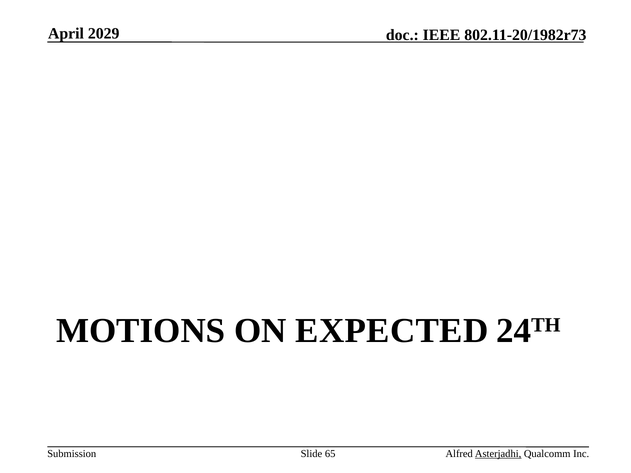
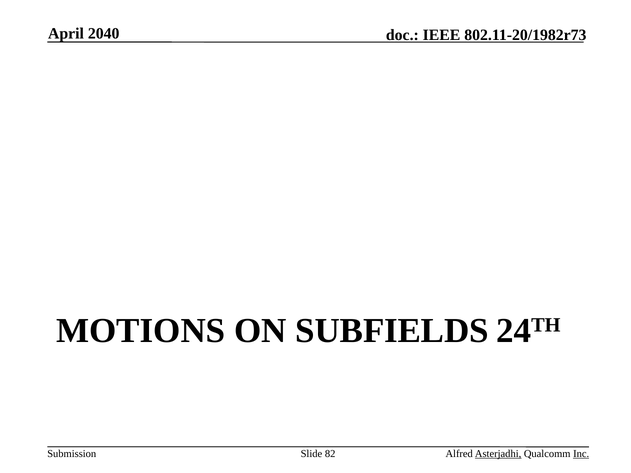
2029: 2029 -> 2040
EXPECTED: EXPECTED -> SUBFIELDS
65: 65 -> 82
Inc underline: none -> present
